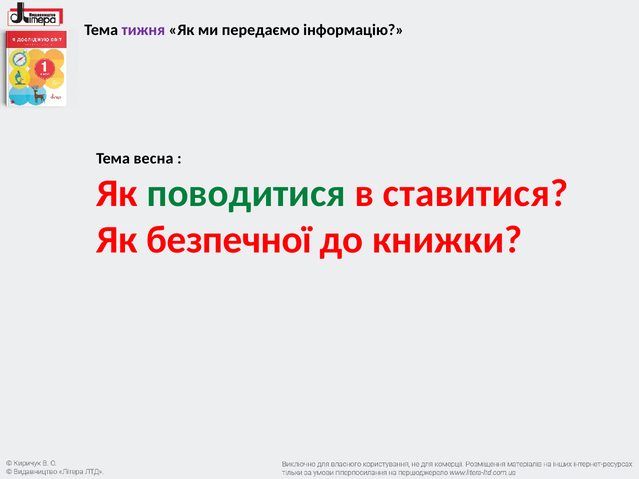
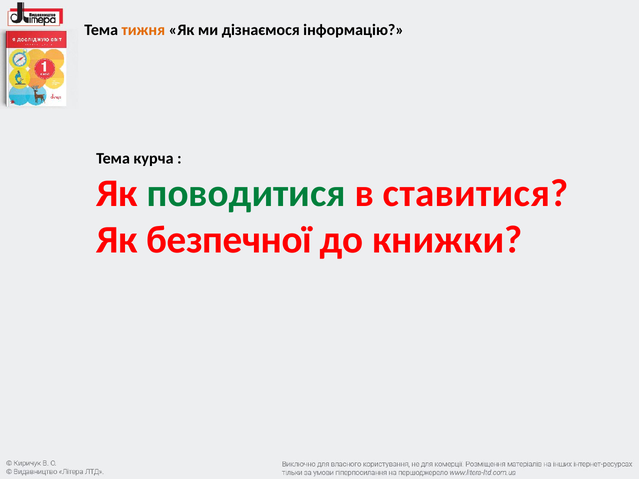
тижня colour: purple -> orange
передаємо: передаємо -> дізнаємося
весна: весна -> курча
